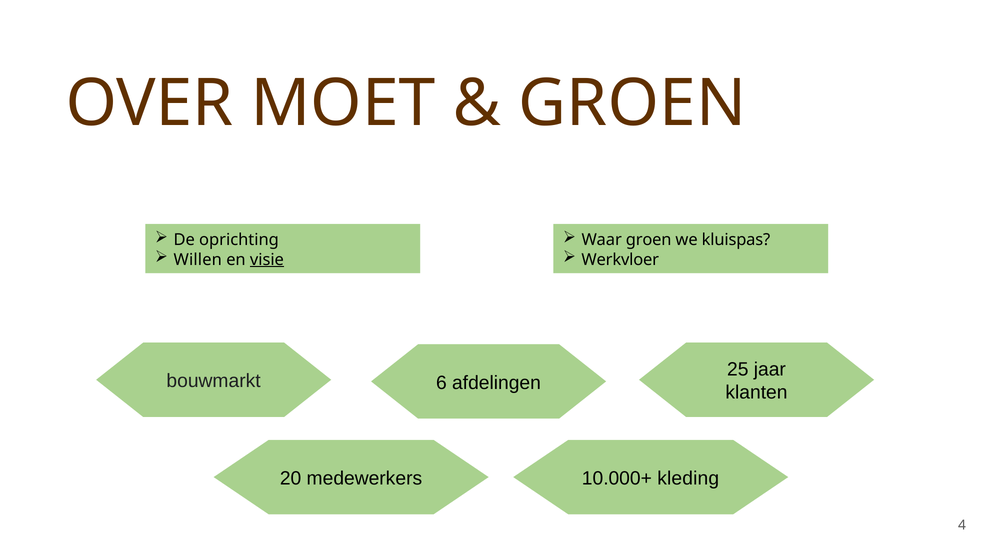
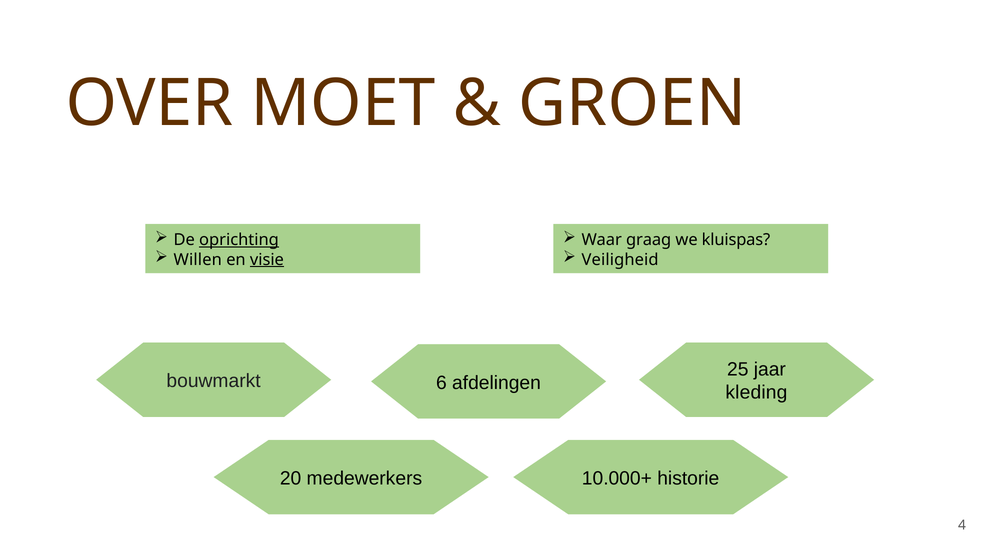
oprichting underline: none -> present
Waar groen: groen -> graag
Werkvloer: Werkvloer -> Veiligheid
klanten: klanten -> kleding
kleding: kleding -> historie
